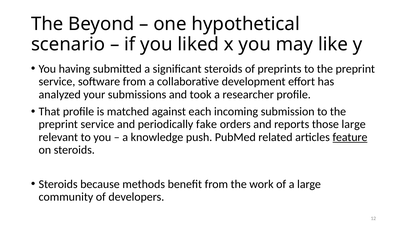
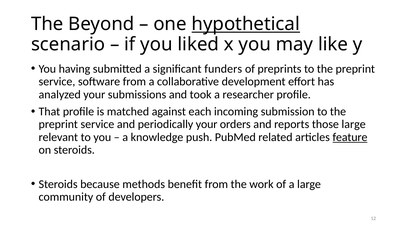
hypothetical underline: none -> present
significant steroids: steroids -> funders
periodically fake: fake -> your
